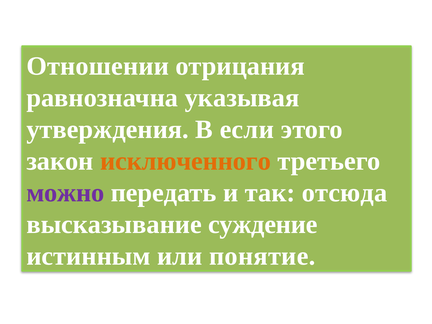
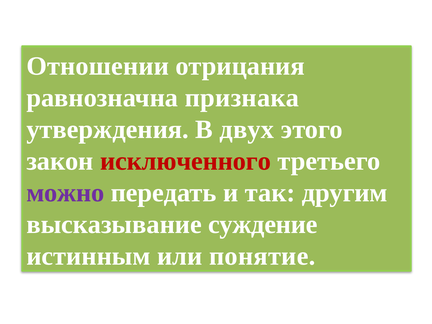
указывая: указывая -> признака
если: если -> двух
исключенного colour: orange -> red
отсюда: отсюда -> другим
